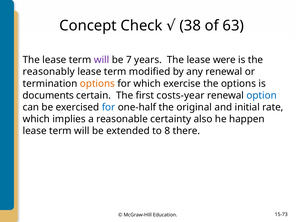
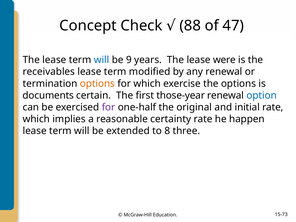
38: 38 -> 88
63: 63 -> 47
will at (102, 60) colour: purple -> blue
7: 7 -> 9
reasonably: reasonably -> receivables
costs-year: costs-year -> those-year
for at (109, 107) colour: blue -> purple
certainty also: also -> rate
there: there -> three
